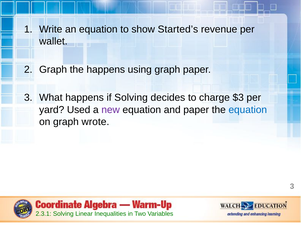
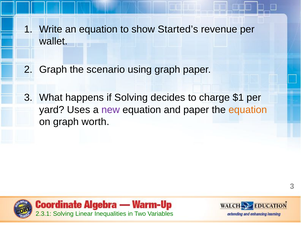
the happens: happens -> scenario
$3: $3 -> $1
Used: Used -> Uses
equation at (248, 110) colour: blue -> orange
wrote: wrote -> worth
